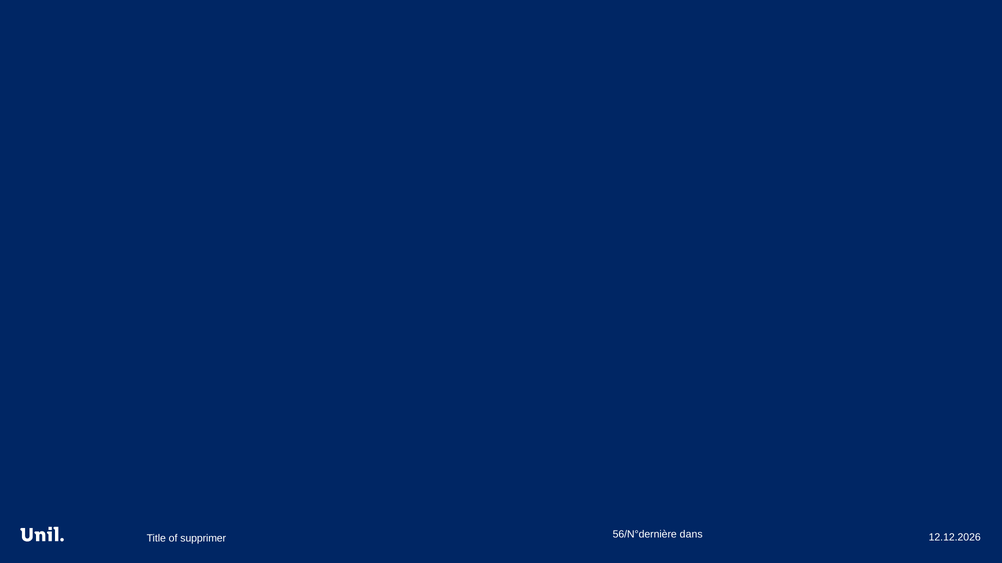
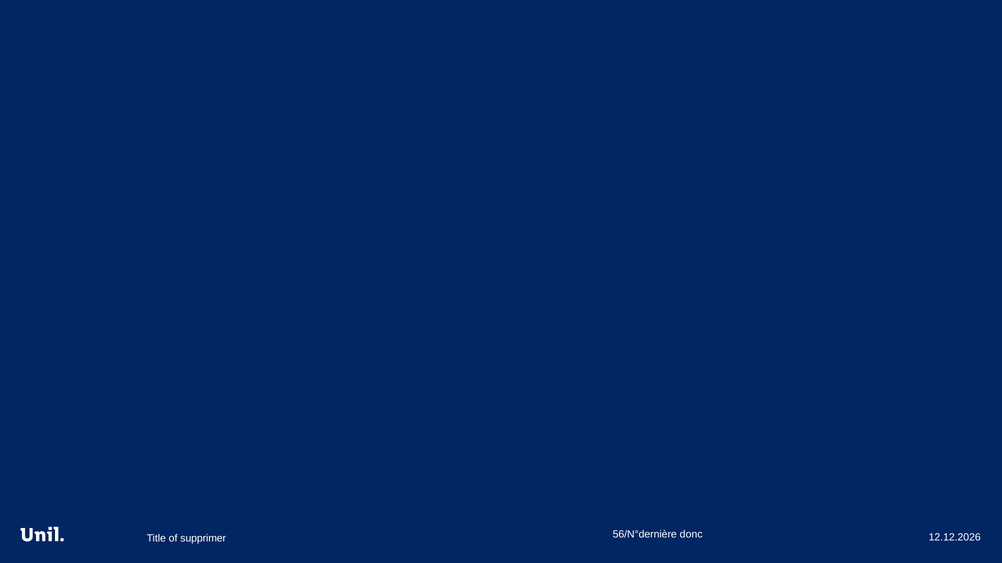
dans: dans -> donc
